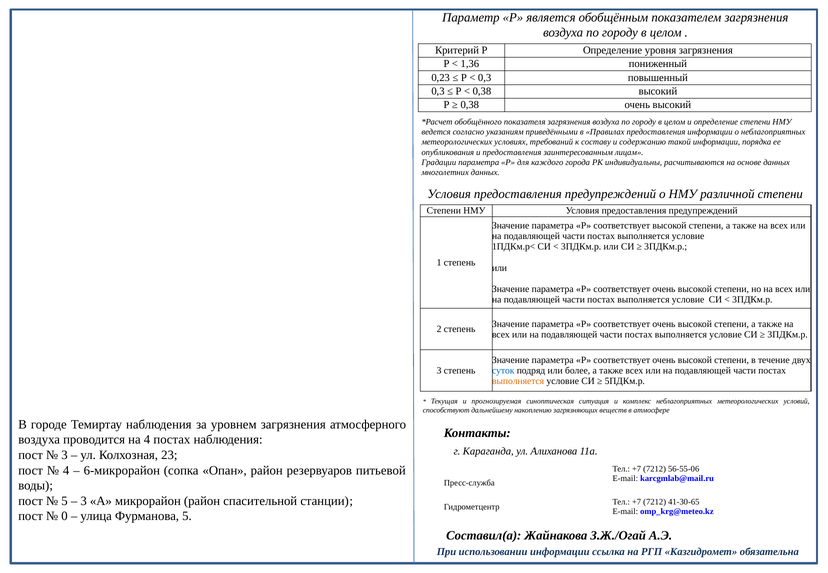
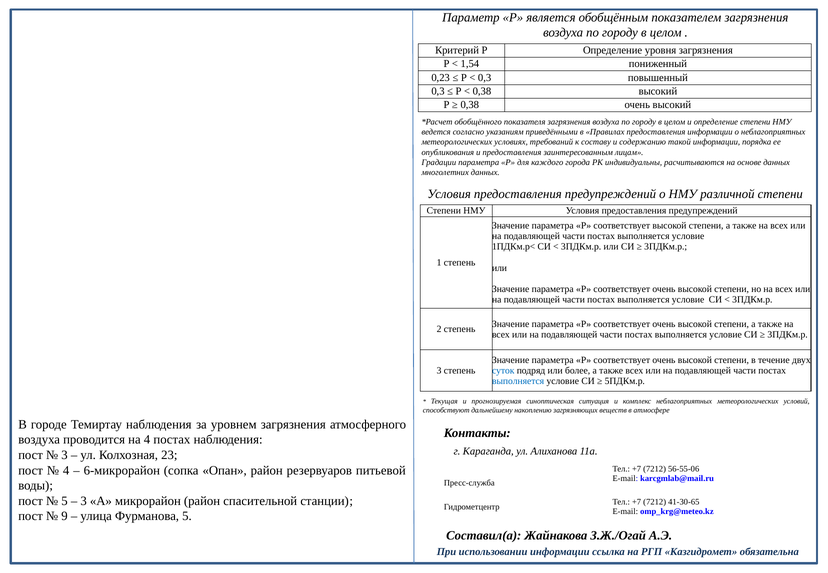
1,36: 1,36 -> 1,54
выполняется at (518, 381) colour: orange -> blue
0: 0 -> 9
